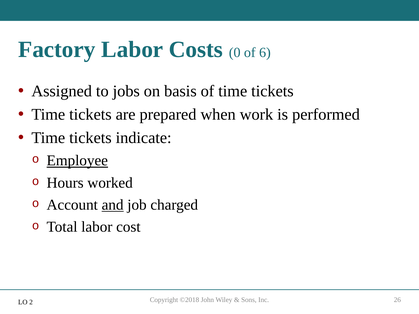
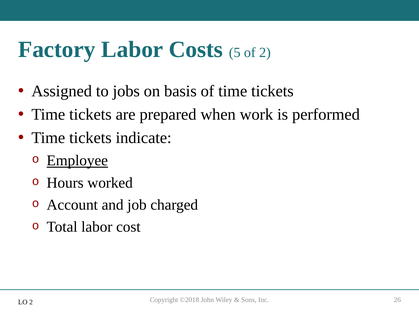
0: 0 -> 5
of 6: 6 -> 2
and underline: present -> none
